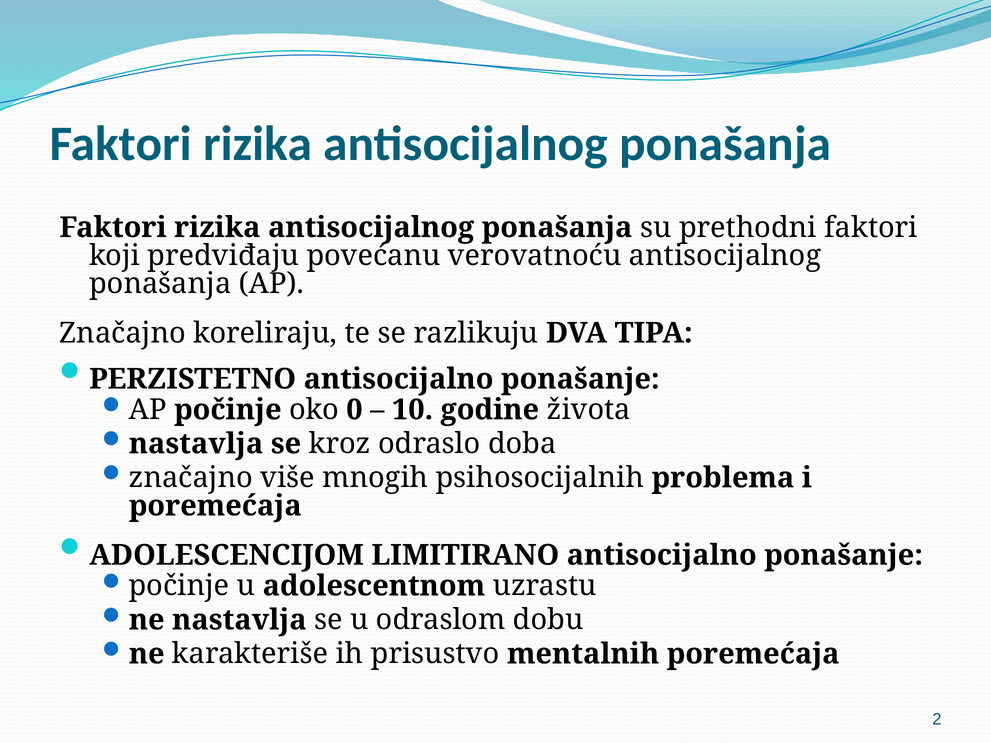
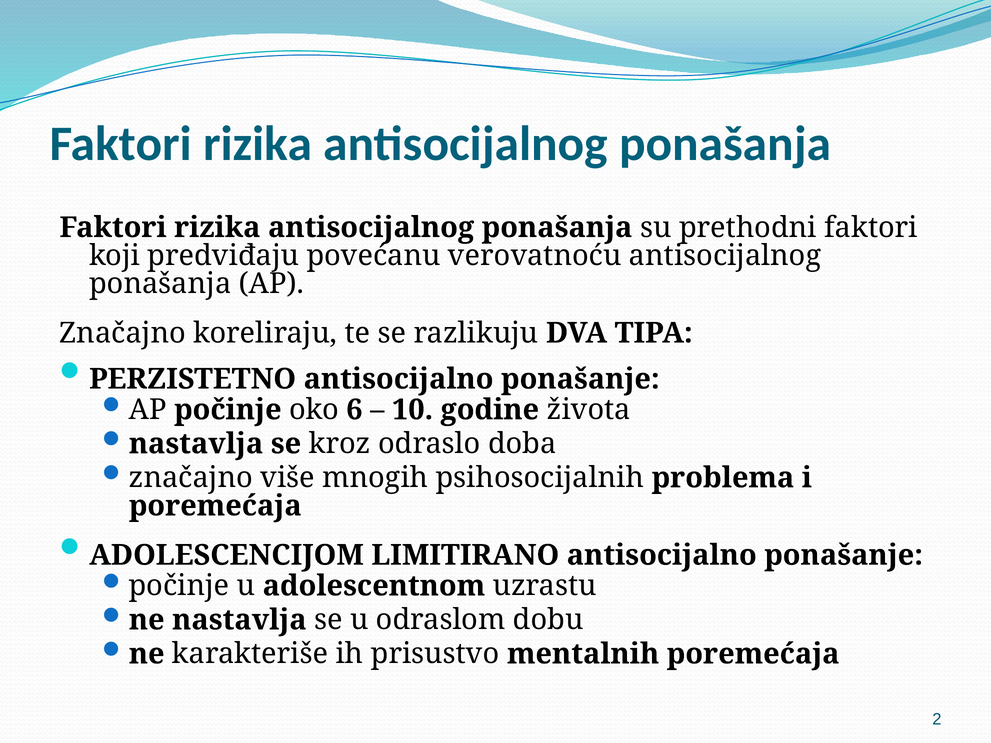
0: 0 -> 6
